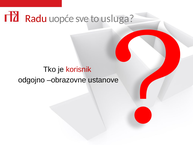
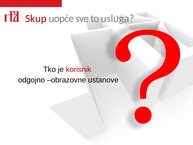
Radu: Radu -> Skup
